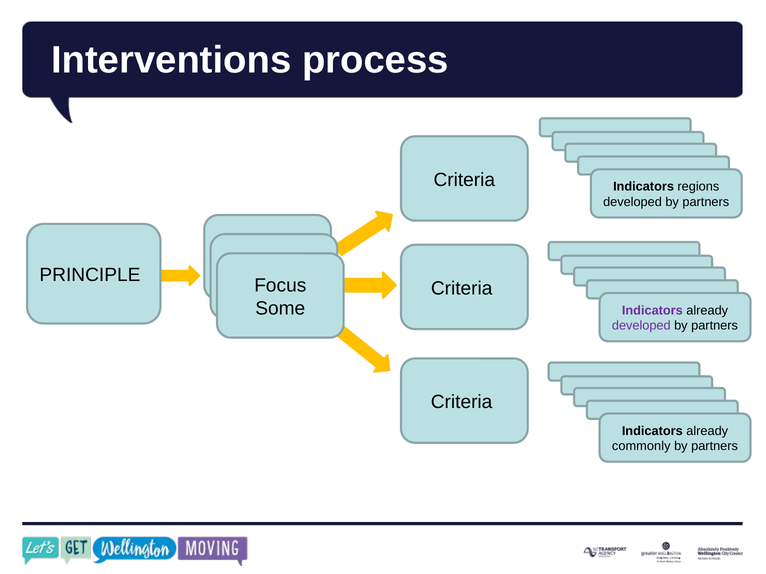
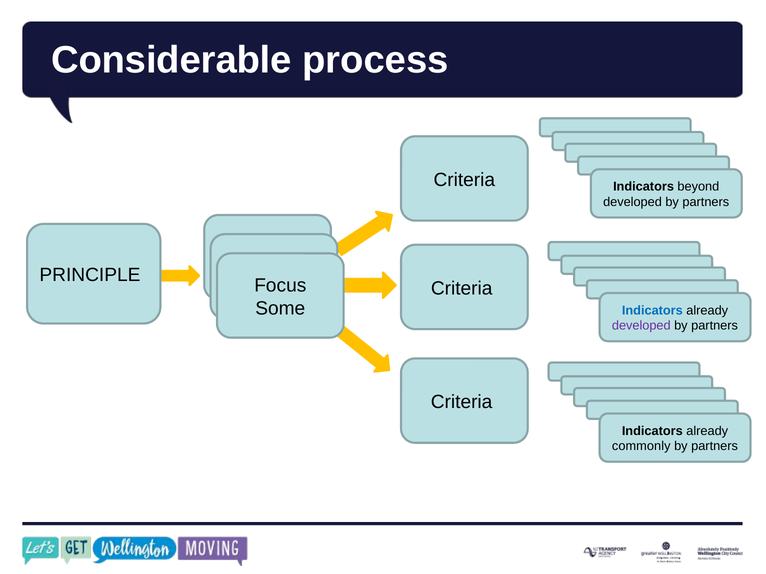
Interventions: Interventions -> Considerable
regions: regions -> beyond
Indicators at (652, 311) colour: purple -> blue
